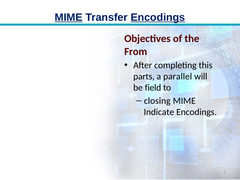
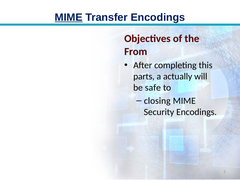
Encodings at (158, 17) underline: present -> none
parallel: parallel -> actually
field: field -> safe
Indicate: Indicate -> Security
